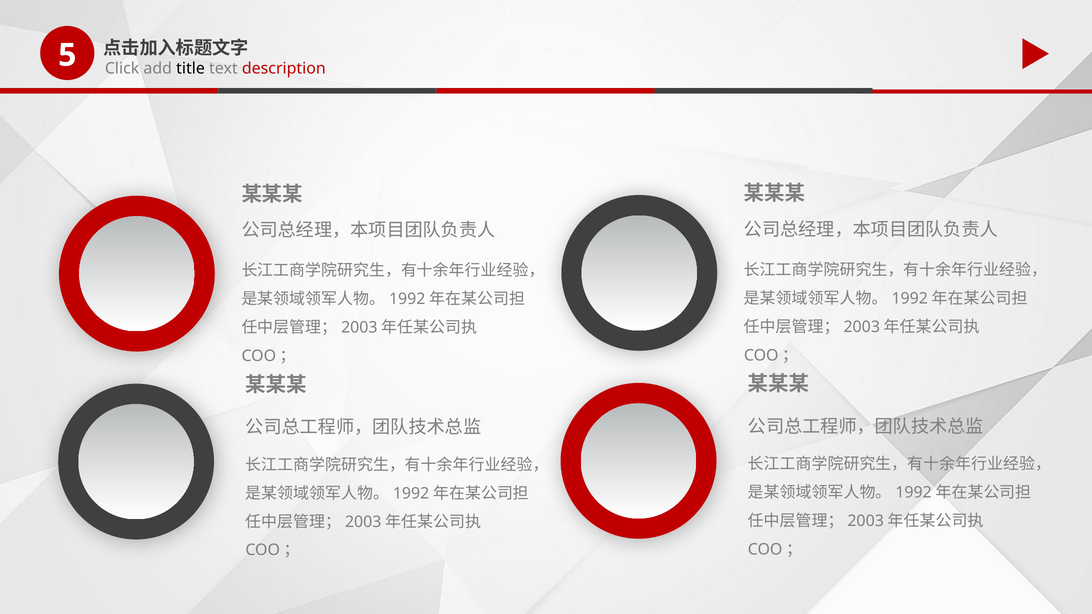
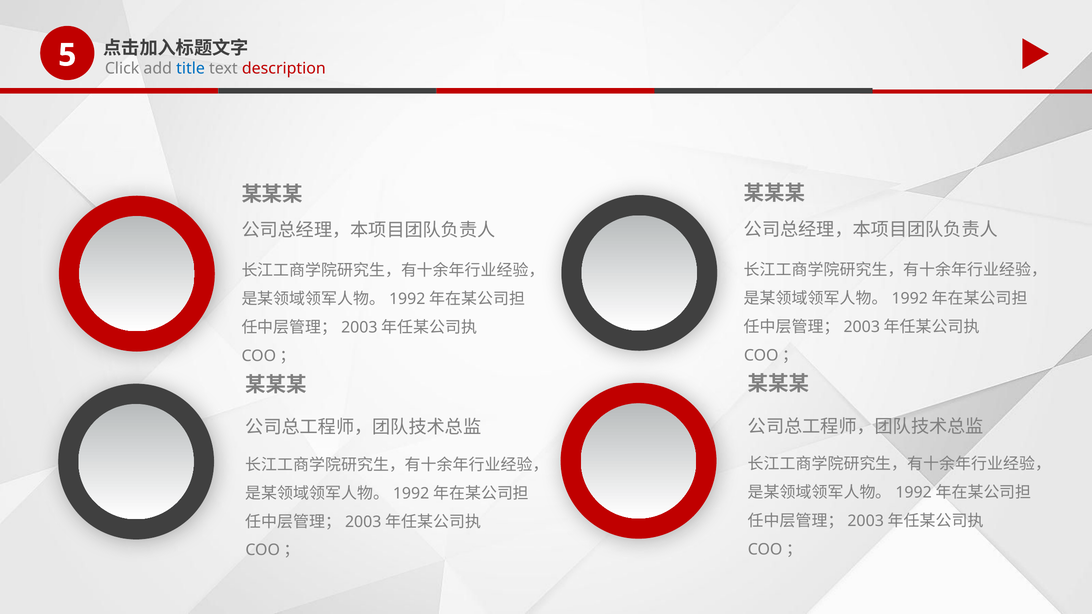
title colour: black -> blue
